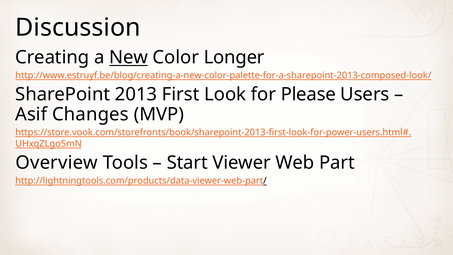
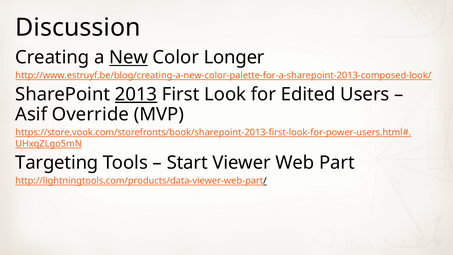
2013 underline: none -> present
Please: Please -> Edited
Changes: Changes -> Override
Overview: Overview -> Targeting
